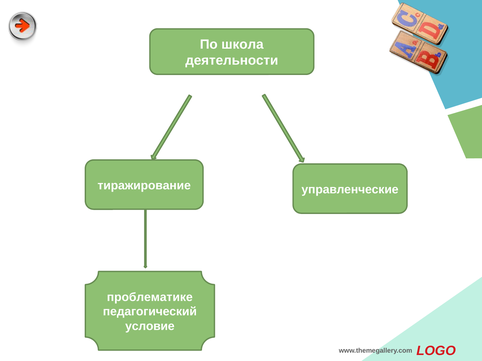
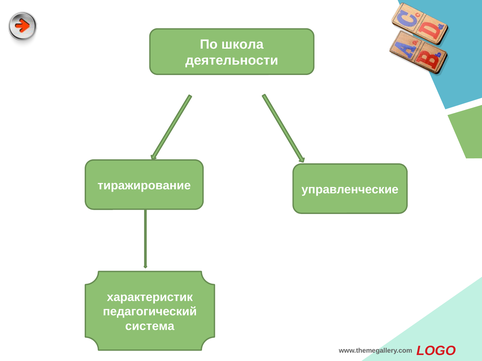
проблематике: проблематике -> характеристик
условие: условие -> система
